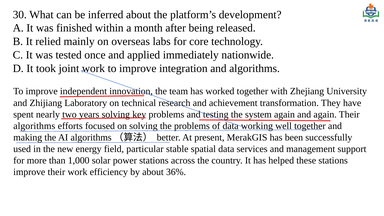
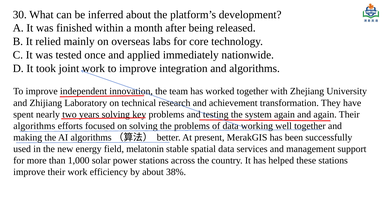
particular: particular -> melatonin
36%: 36% -> 38%
